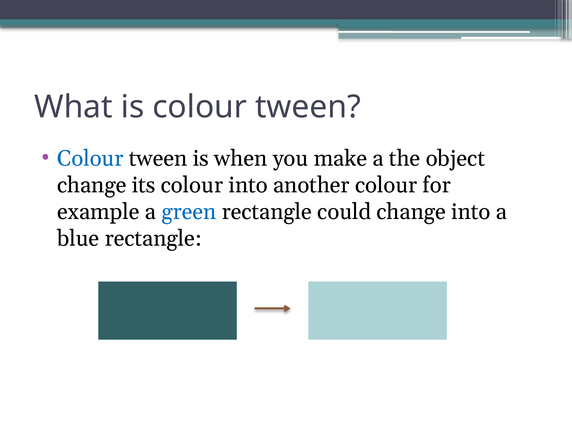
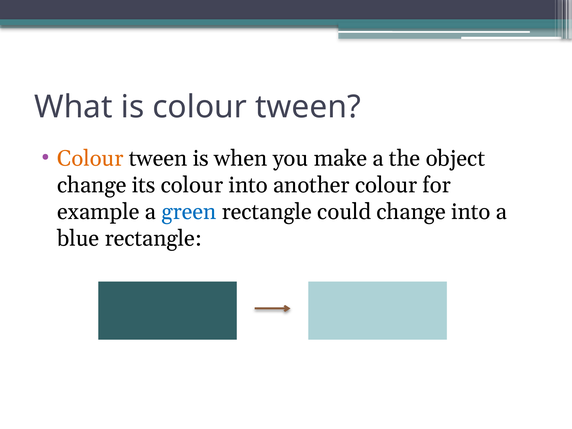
Colour at (90, 158) colour: blue -> orange
